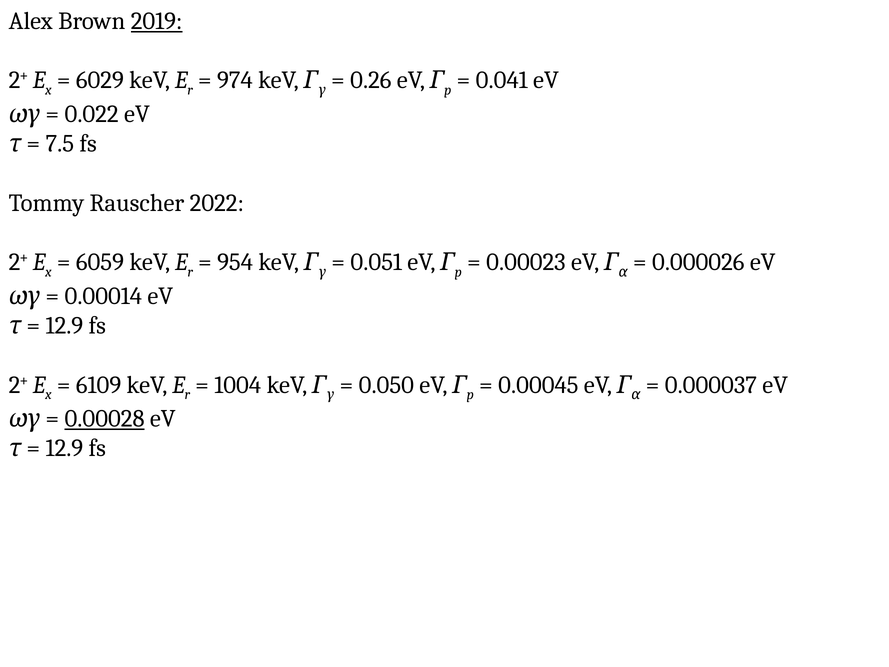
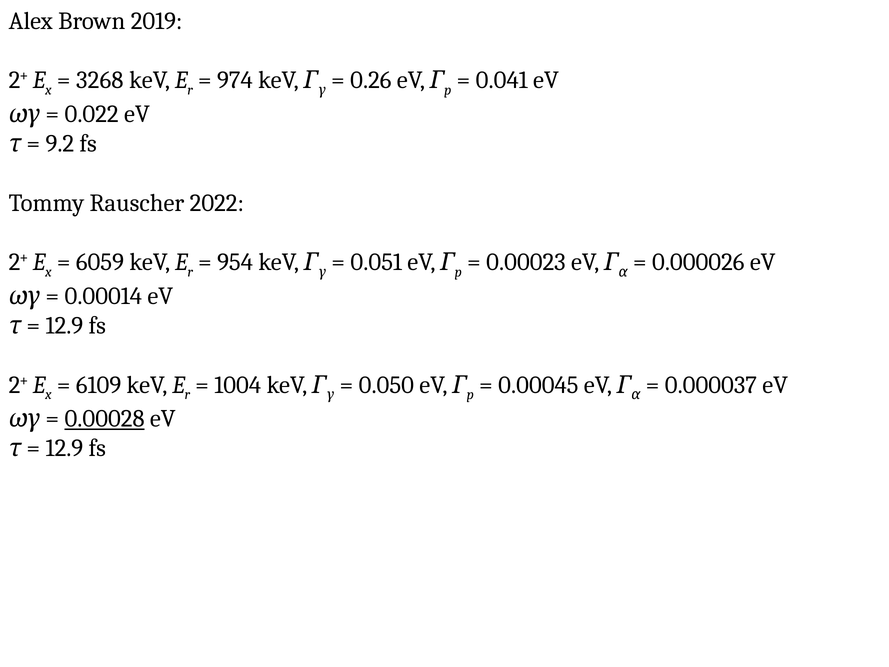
2019 underline: present -> none
6029: 6029 -> 3268
7.5: 7.5 -> 9.2
